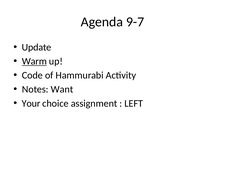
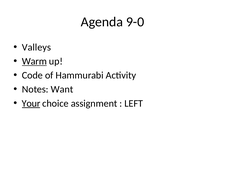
9-7: 9-7 -> 9-0
Update: Update -> Valleys
Your underline: none -> present
